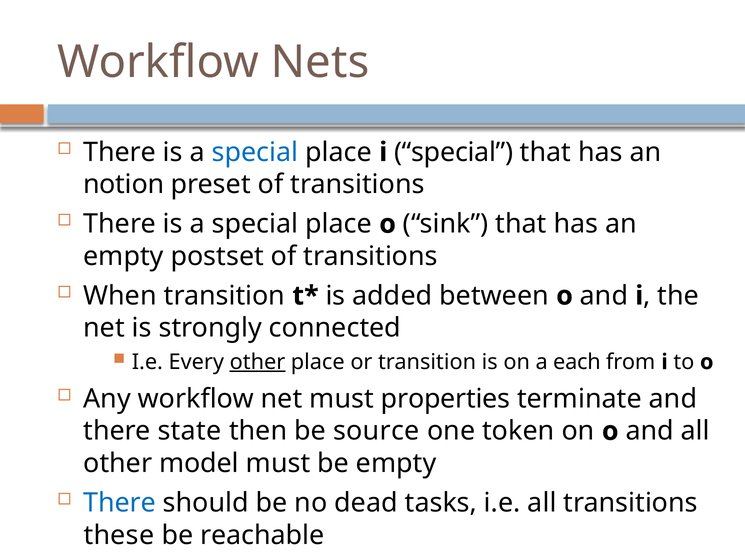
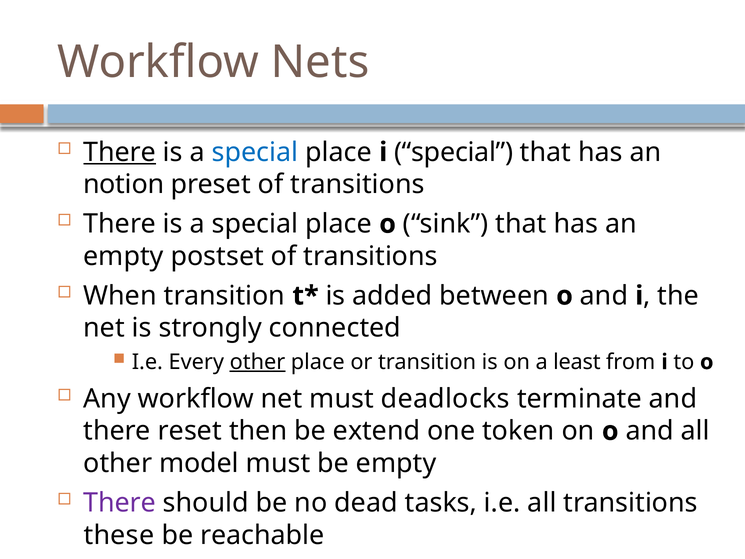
There at (120, 152) underline: none -> present
each: each -> least
properties: properties -> deadlocks
state: state -> reset
source: source -> extend
There at (120, 503) colour: blue -> purple
